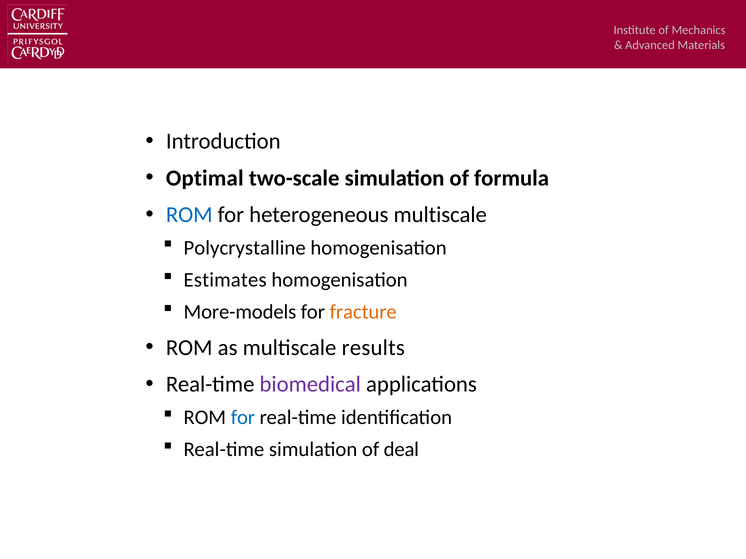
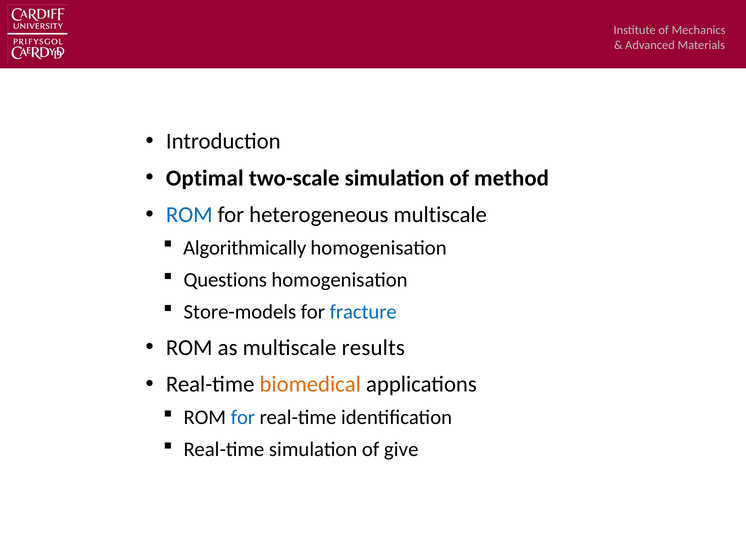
formula: formula -> method
Polycrystalline: Polycrystalline -> Algorithmically
Estimates: Estimates -> Questions
More-models: More-models -> Store-models
fracture colour: orange -> blue
biomedical colour: purple -> orange
deal: deal -> give
